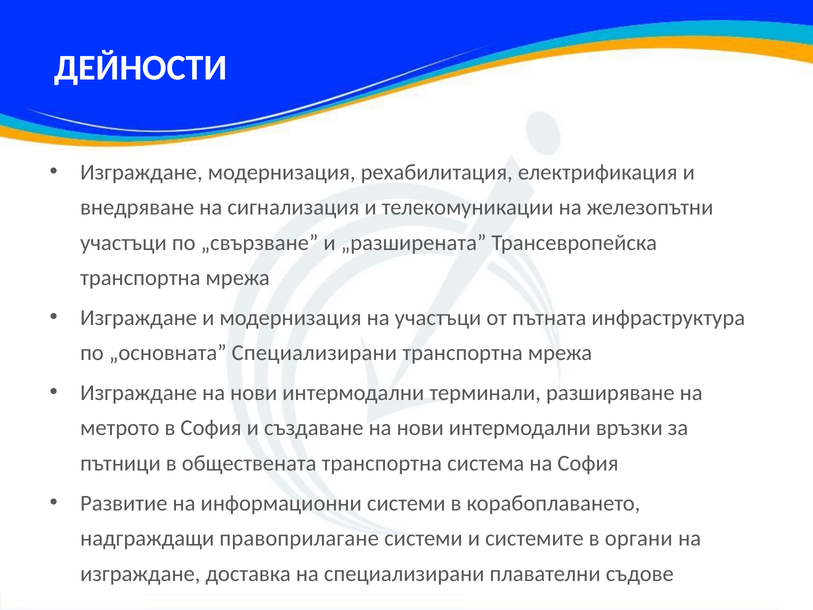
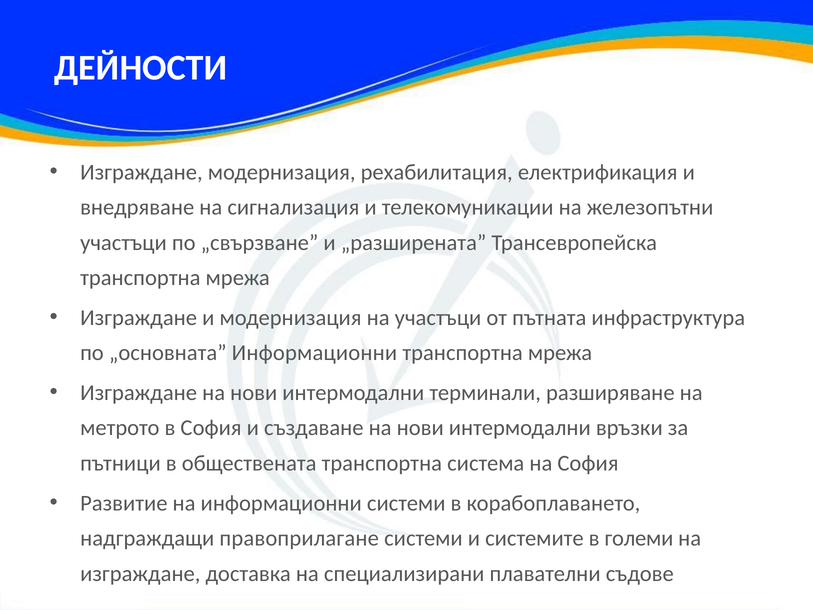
„основната Специализирани: Специализирани -> Информационни
органи: органи -> големи
